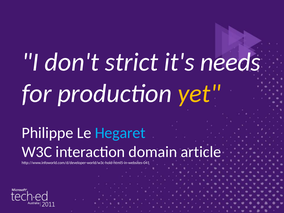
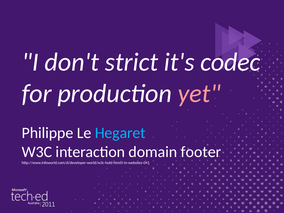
needs: needs -> codec
yet colour: yellow -> pink
article: article -> footer
